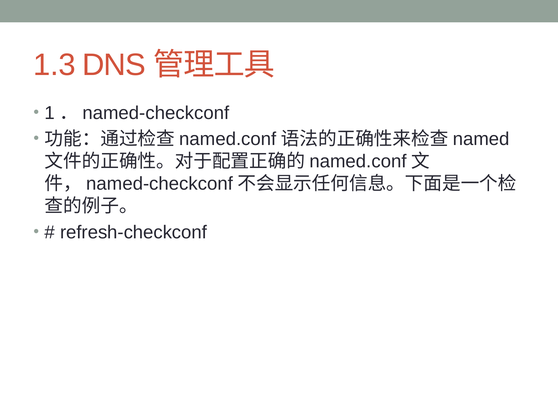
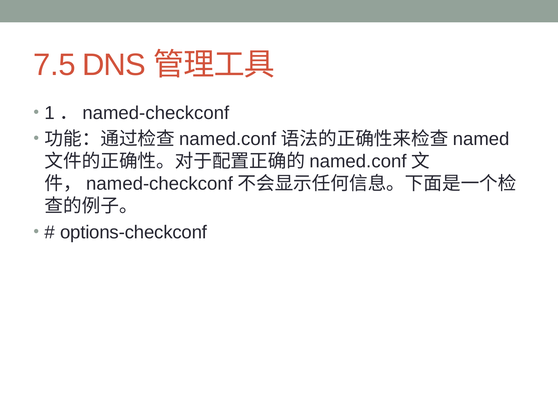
1.3: 1.3 -> 7.5
refresh-checkconf: refresh-checkconf -> options-checkconf
